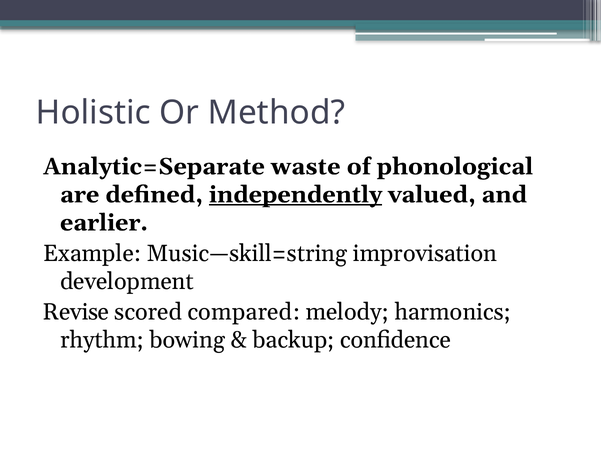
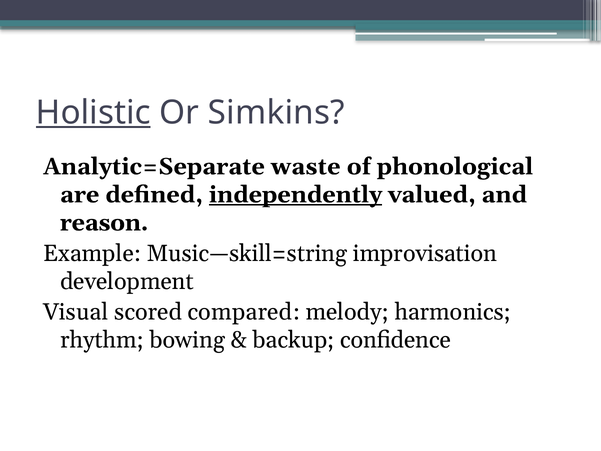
Holistic underline: none -> present
Method: Method -> Simkins
earlier: earlier -> reason
Revise: Revise -> Visual
